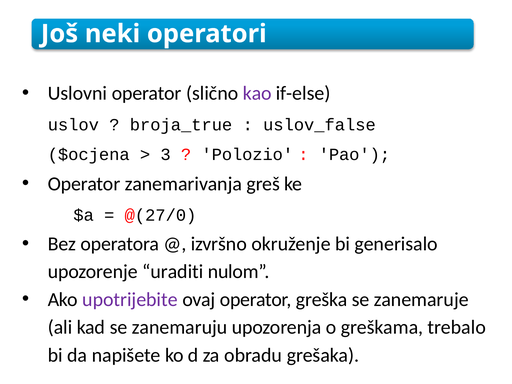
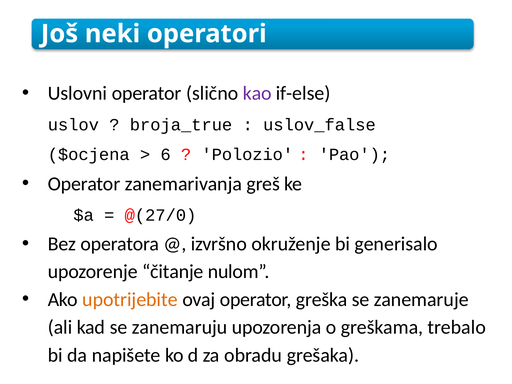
3: 3 -> 6
uraditi: uraditi -> čitanje
upotrijebite colour: purple -> orange
